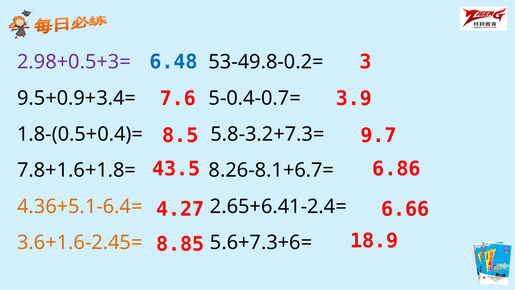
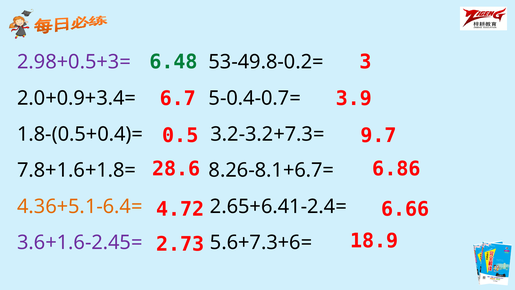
6.48 colour: blue -> green
7.6: 7.6 -> 6.7
9.5+0.9+3.4=: 9.5+0.9+3.4= -> 2.0+0.9+3.4=
8.5: 8.5 -> 0.5
5.8-3.2+7.3=: 5.8-3.2+7.3= -> 3.2-3.2+7.3=
43.5: 43.5 -> 28.6
4.27: 4.27 -> 4.72
8.85: 8.85 -> 2.73
3.6+1.6-2.45= colour: orange -> purple
